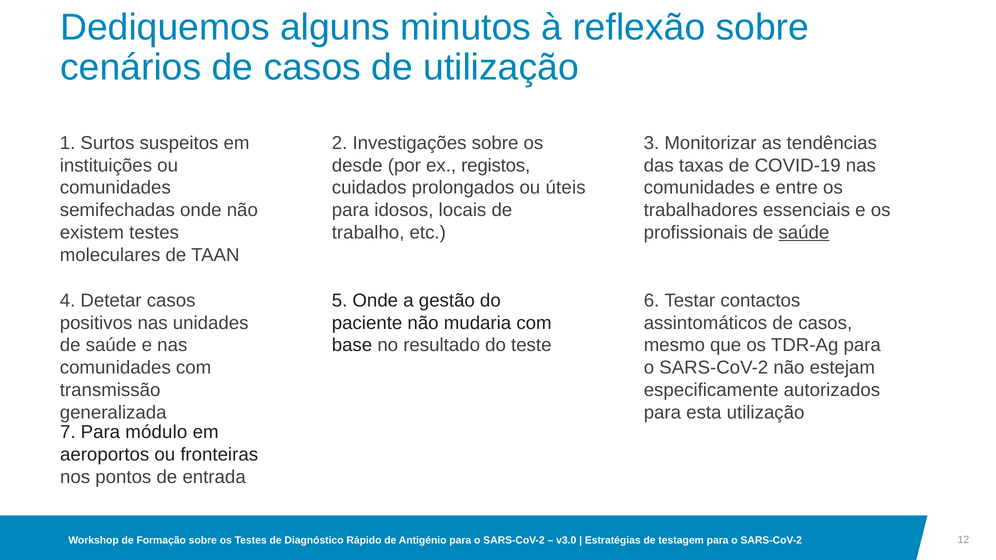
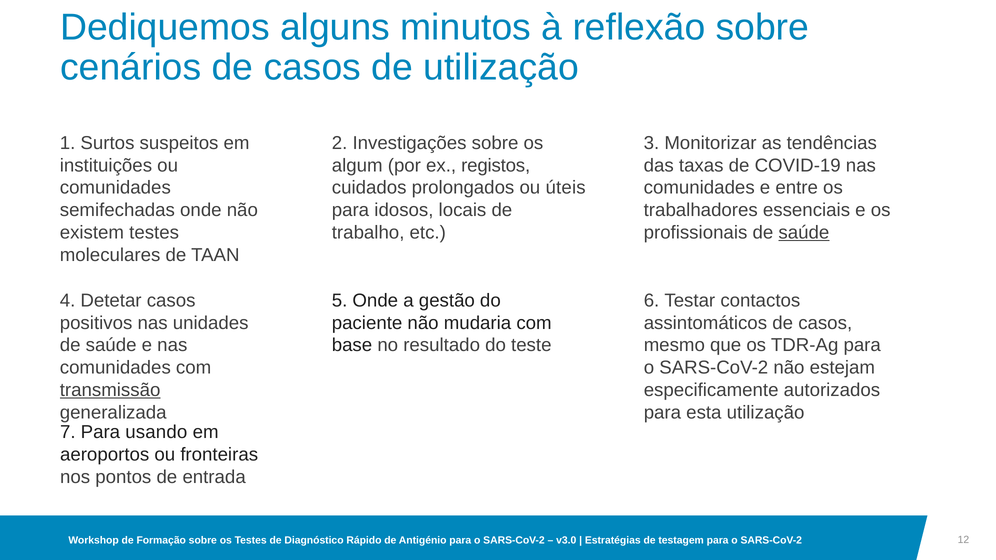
desde: desde -> algum
transmissão underline: none -> present
módulo: módulo -> usando
